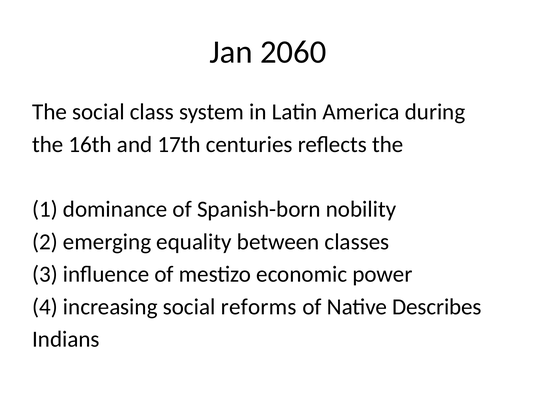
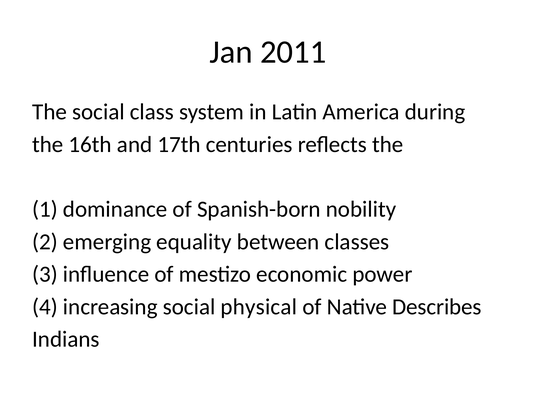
2060: 2060 -> 2011
reforms: reforms -> physical
